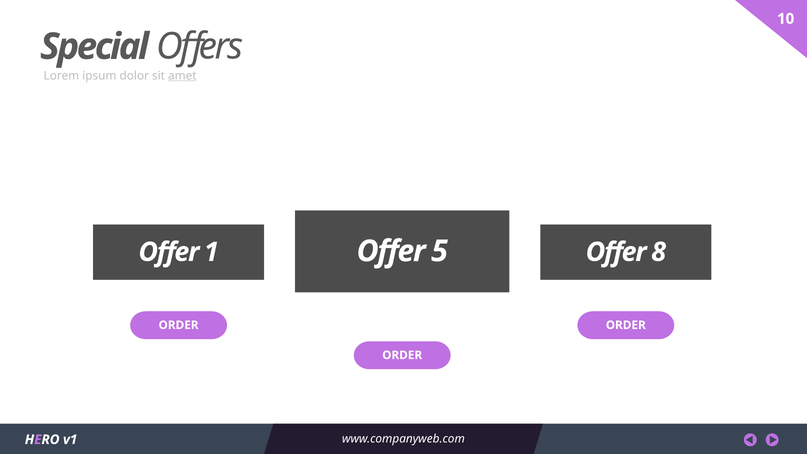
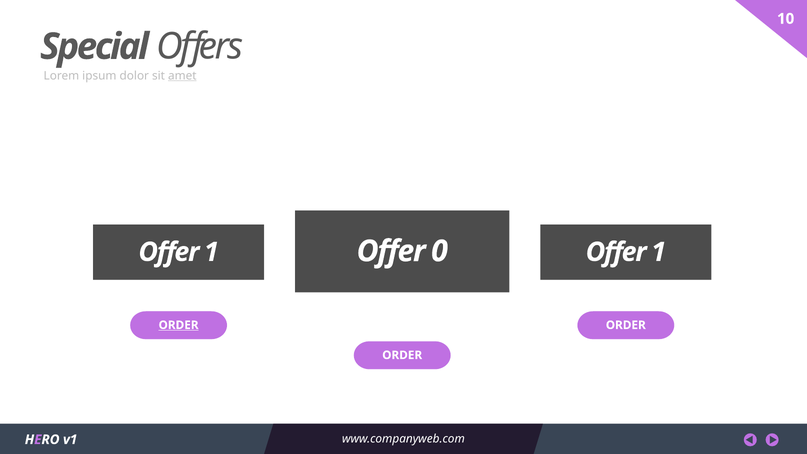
5: 5 -> 0
8 at (659, 252): 8 -> 1
ORDER at (179, 325) underline: none -> present
